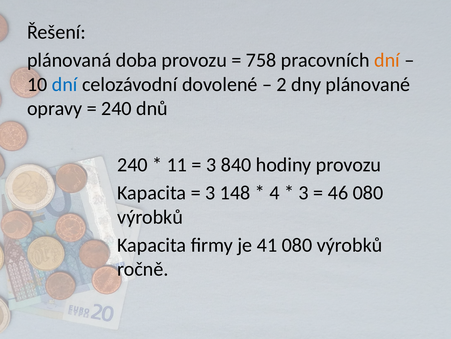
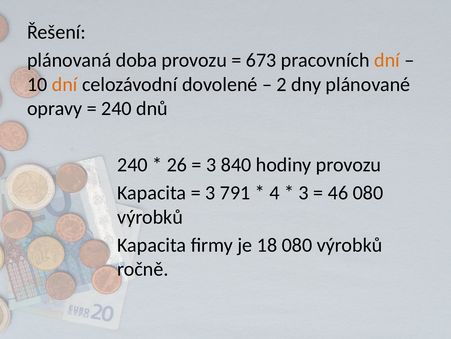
758: 758 -> 673
dní at (65, 84) colour: blue -> orange
11: 11 -> 26
148: 148 -> 791
41: 41 -> 18
